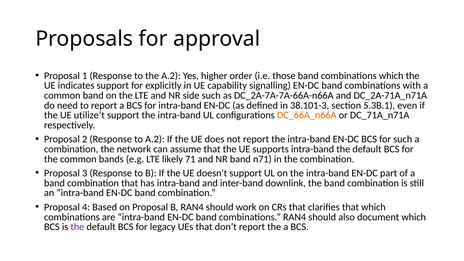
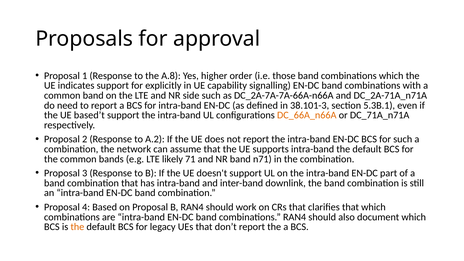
the A.2: A.2 -> A.8
utilize’t: utilize’t -> based’t
the at (77, 227) colour: purple -> orange
